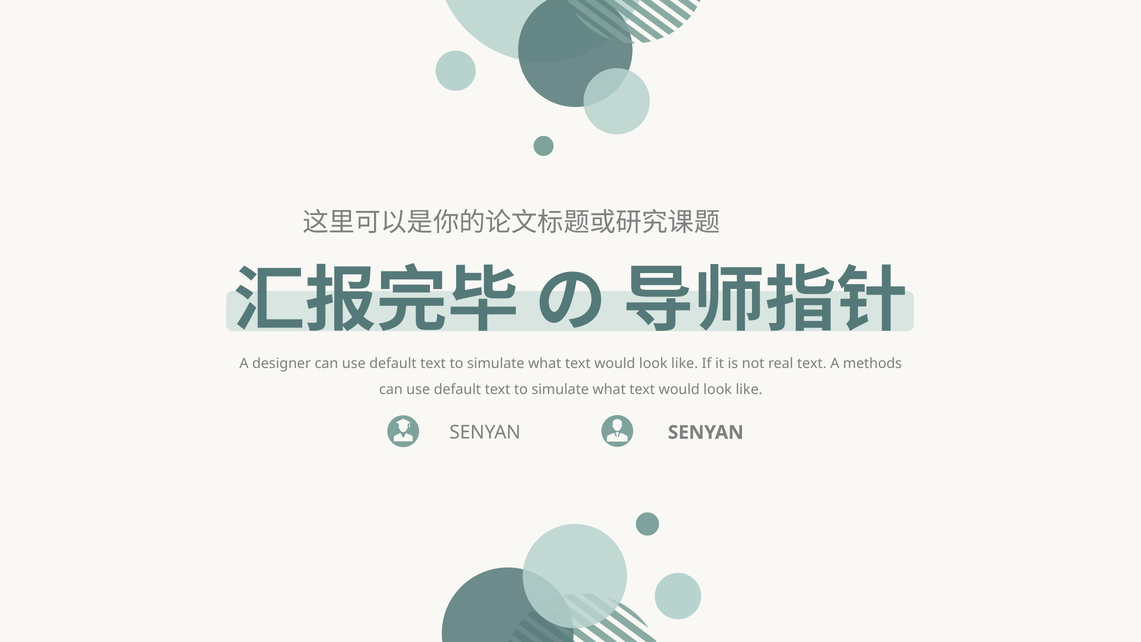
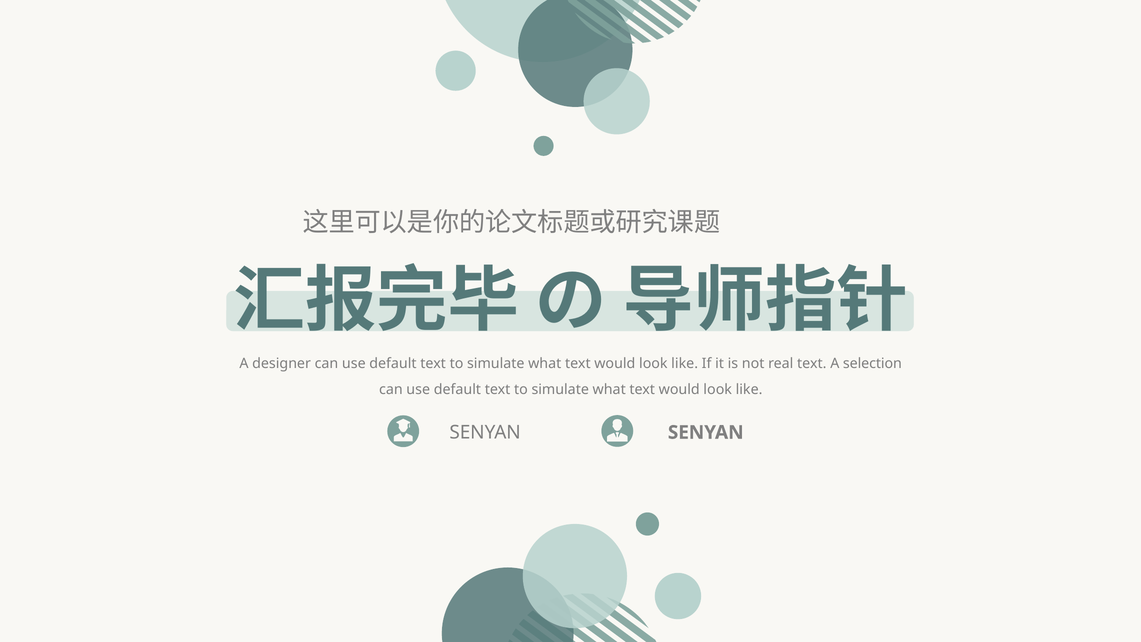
methods: methods -> selection
